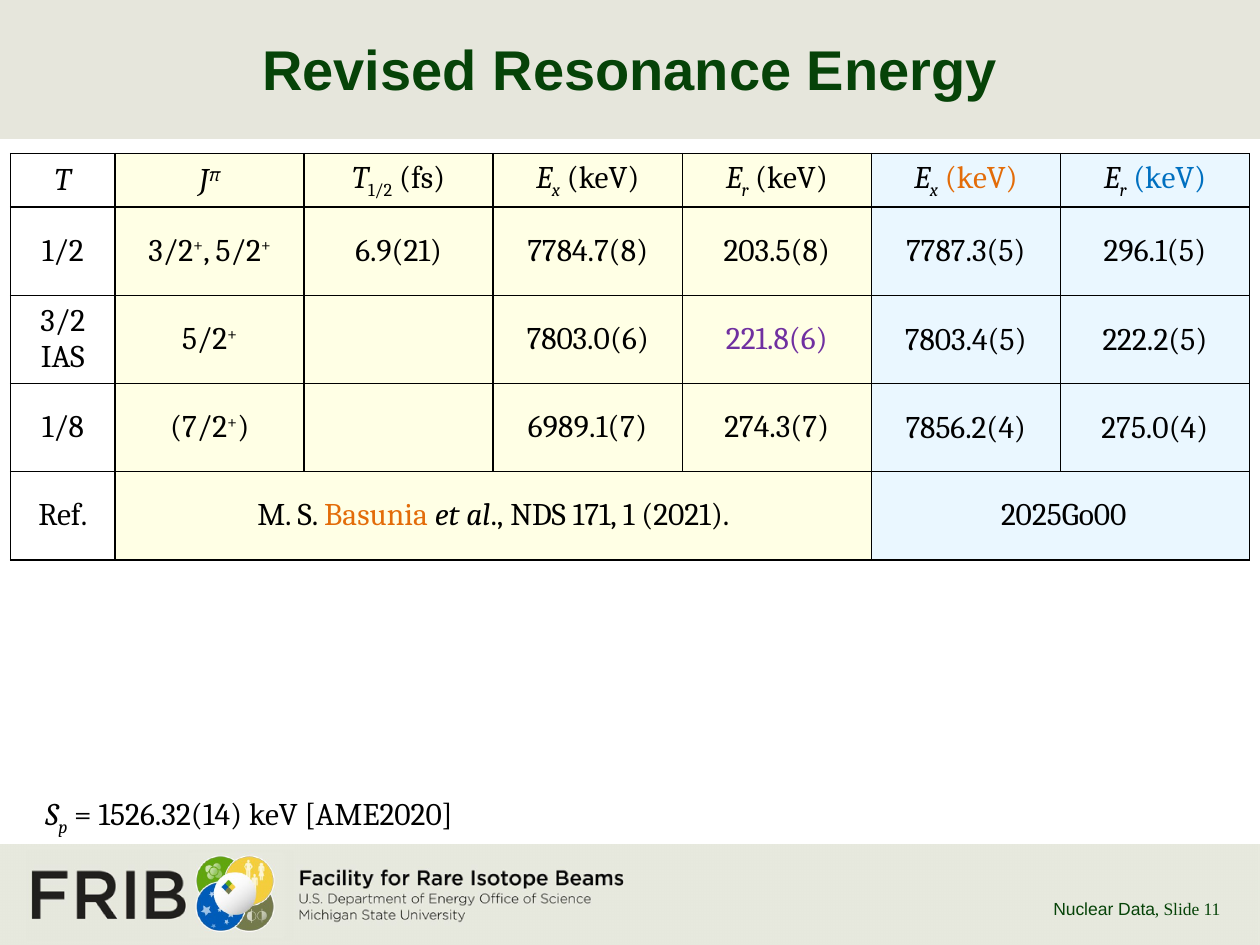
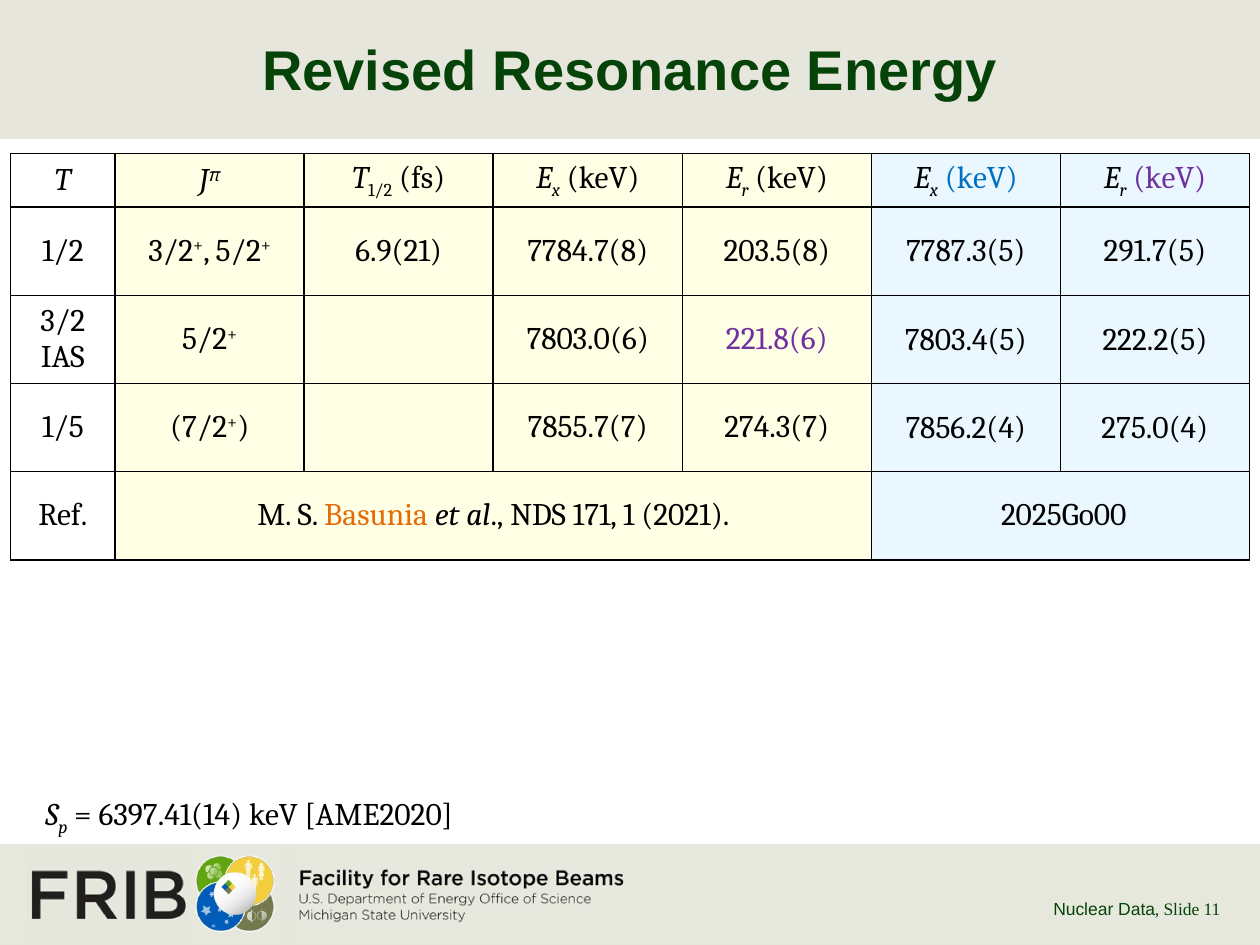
keV at (981, 178) colour: orange -> blue
keV at (1170, 178) colour: blue -> purple
296.1(5: 296.1(5 -> 291.7(5
1/8: 1/8 -> 1/5
6989.1(7: 6989.1(7 -> 7855.7(7
1526.32(14: 1526.32(14 -> 6397.41(14
